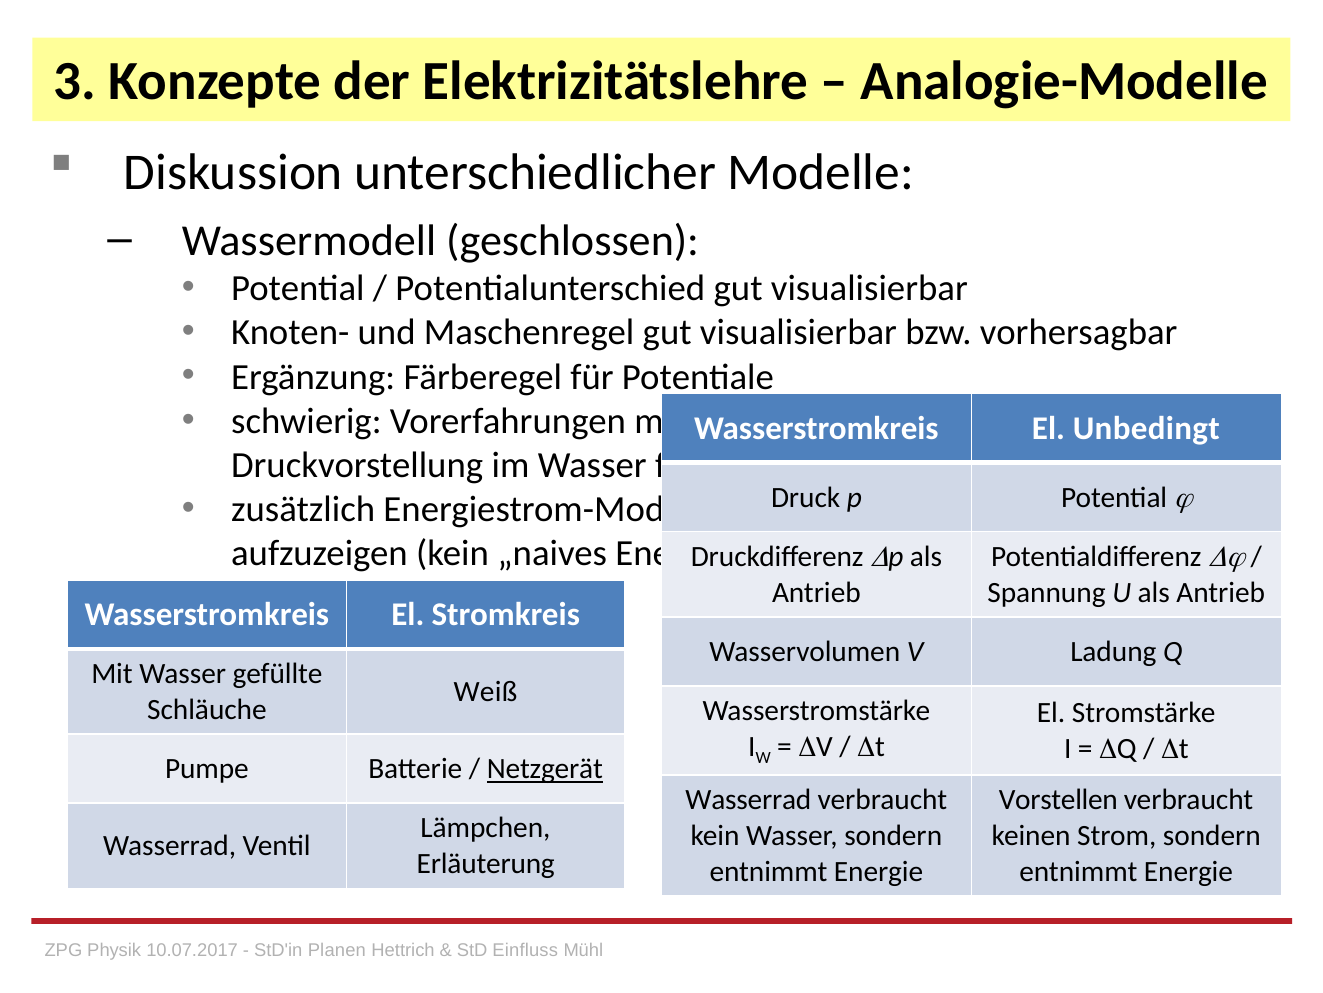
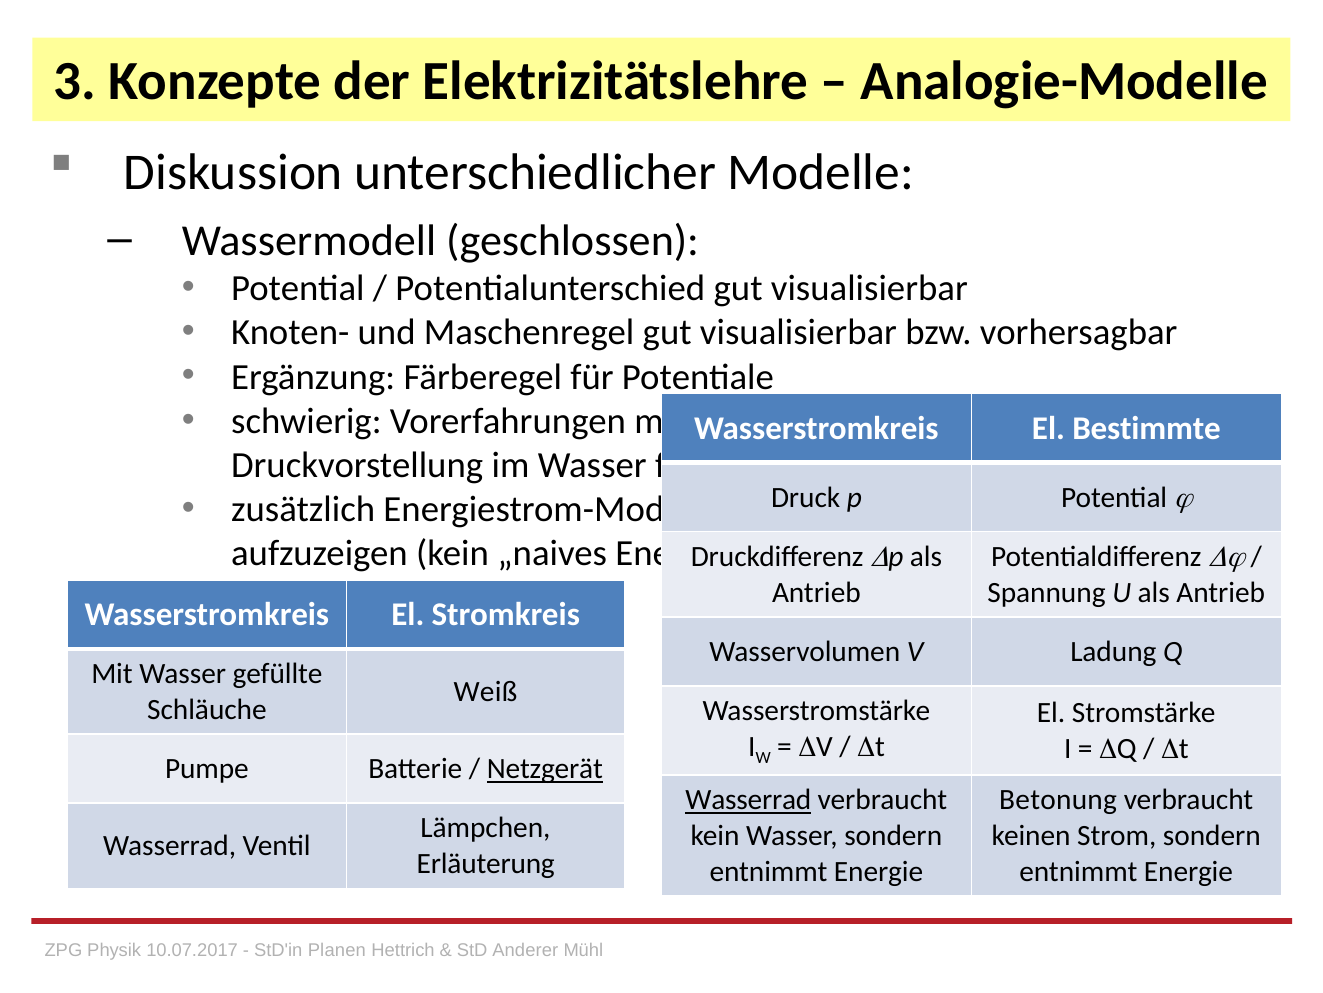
Unbedingt: Unbedingt -> Bestimmte
Wasserrad at (748, 799) underline: none -> present
Vorstellen: Vorstellen -> Betonung
Einfluss: Einfluss -> Anderer
